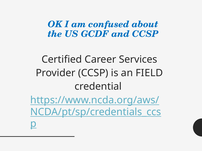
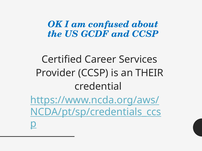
FIELD: FIELD -> THEIR
